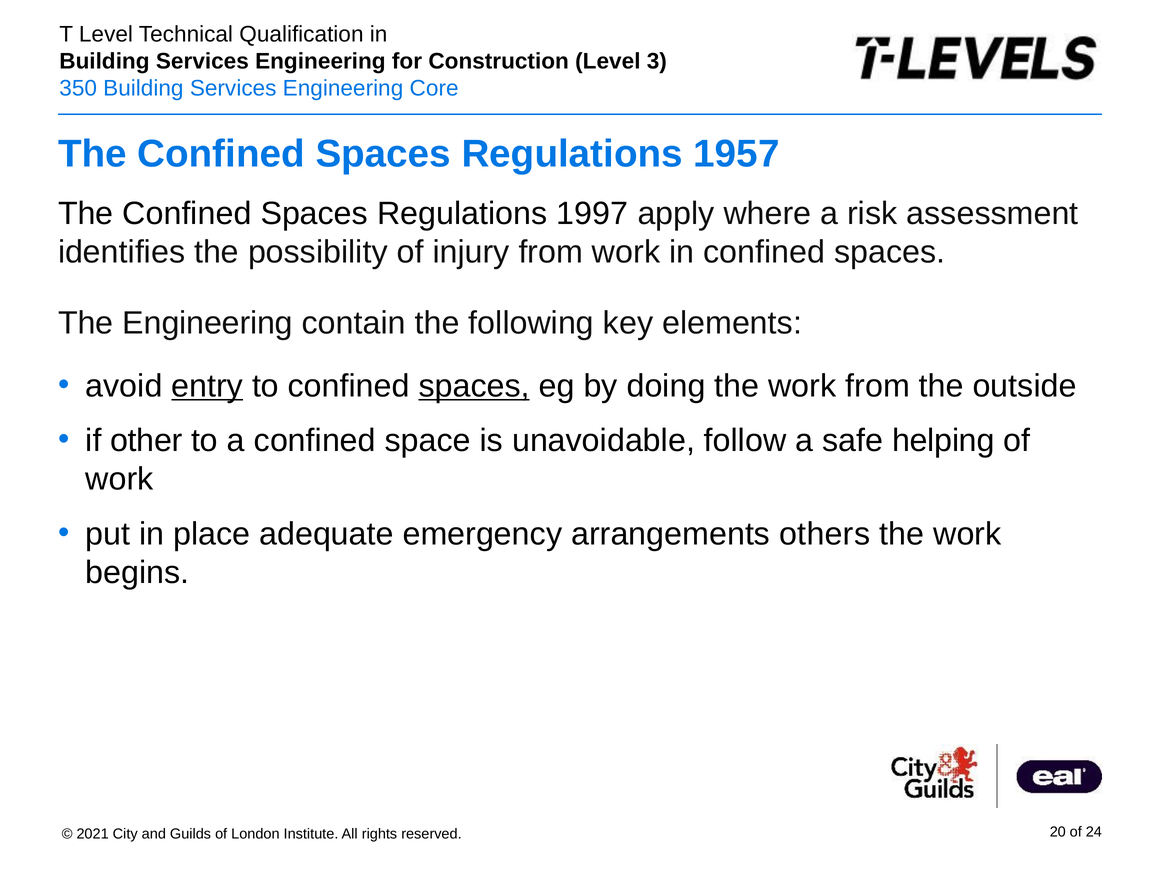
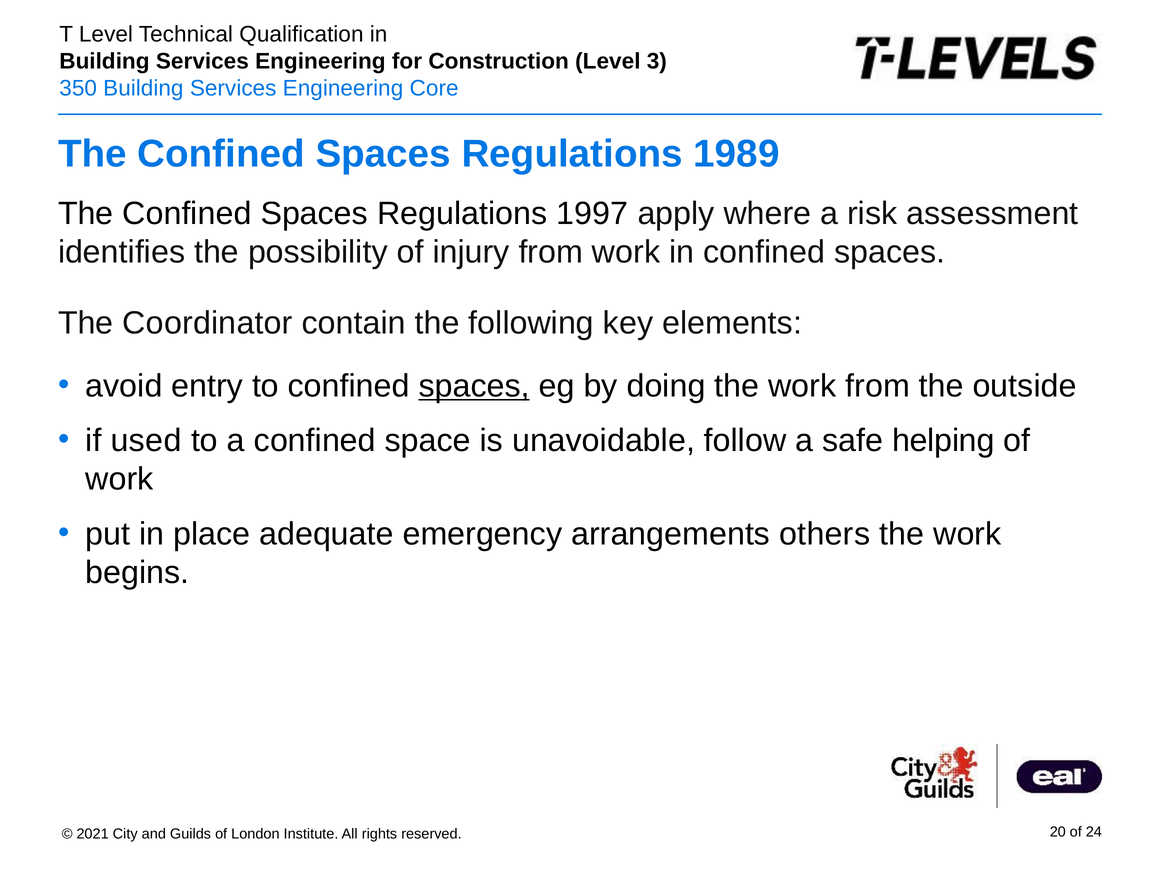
1957: 1957 -> 1989
The Engineering: Engineering -> Coordinator
entry underline: present -> none
other: other -> used
